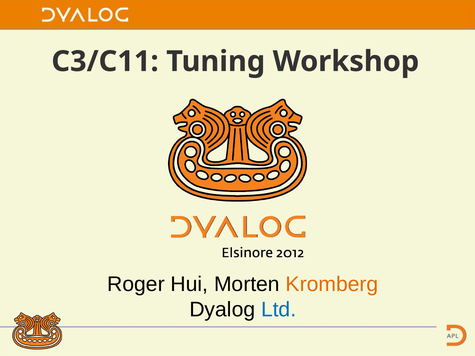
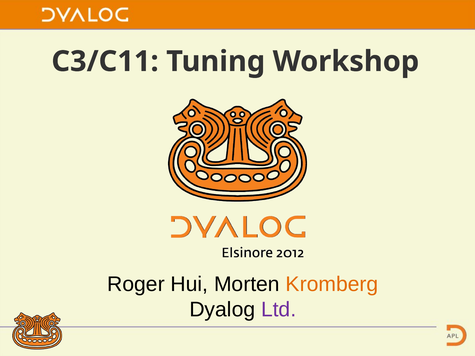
Ltd colour: blue -> purple
